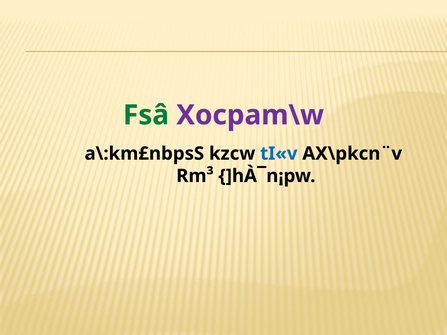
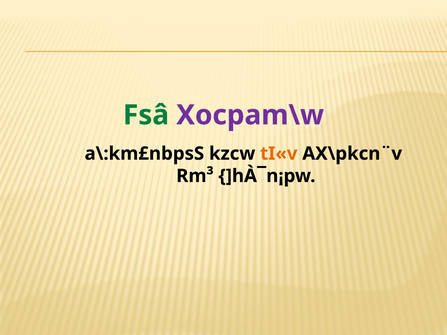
tI«v colour: blue -> orange
